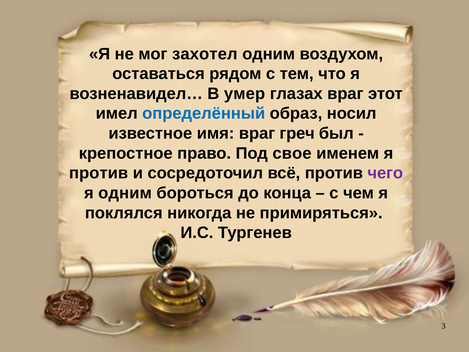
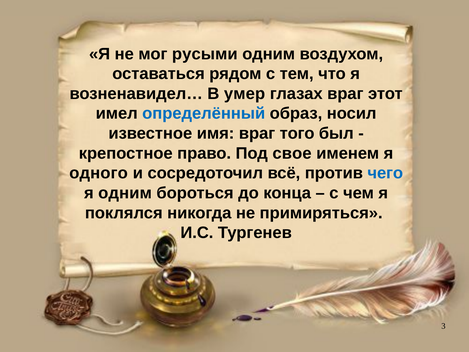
захотел: захотел -> русыми
греч: греч -> того
против at (99, 173): против -> одного
чего colour: purple -> blue
